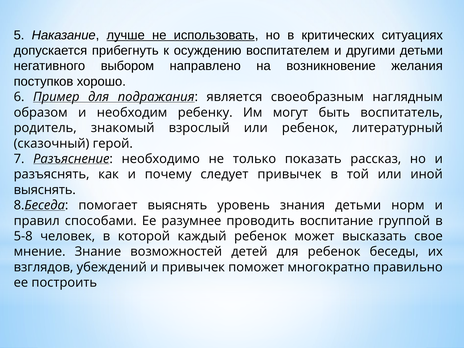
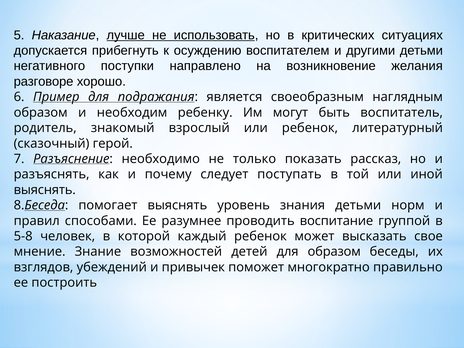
выбором: выбором -> поступки
поступков: поступков -> разговоре
следует привычек: привычек -> поступать
для ребенок: ребенок -> образом
